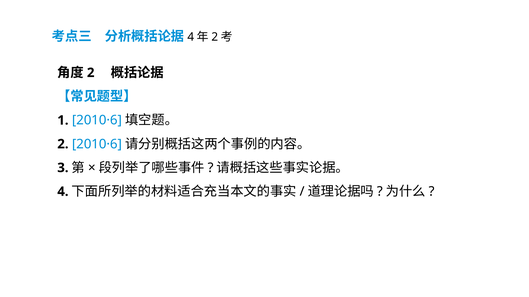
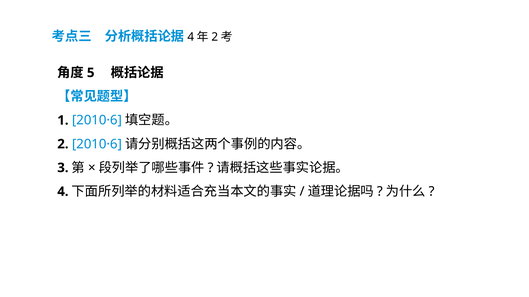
2 at (91, 73): 2 -> 5
